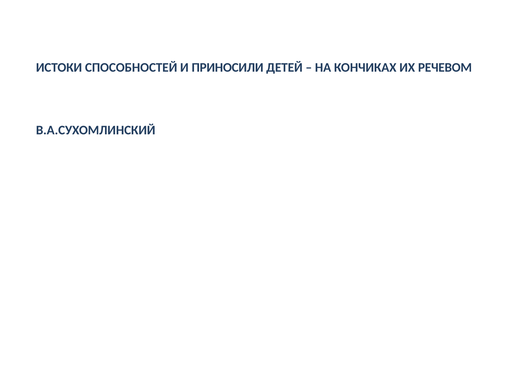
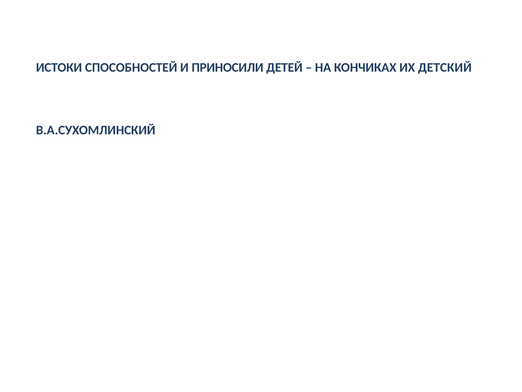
РЕЧЕВОМ: РЕЧЕВОМ -> ДЕТСКИЙ
